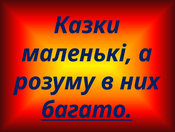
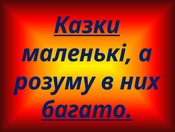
Казки underline: none -> present
